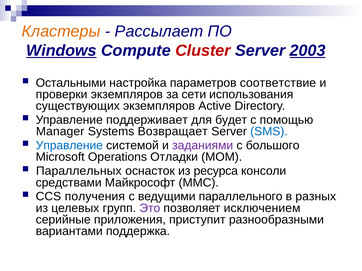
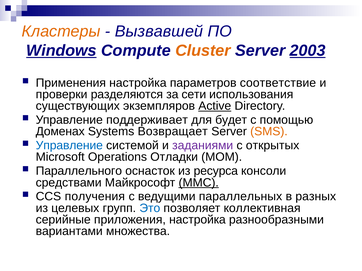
Рассылает: Рассылает -> Вызвавшей
Cluster colour: red -> orange
Остальными: Остальными -> Применения
проверки экземпляров: экземпляров -> разделяются
Active underline: none -> present
Manager: Manager -> Доменах
SMS colour: blue -> orange
большого: большого -> открытых
Параллельных: Параллельных -> Параллельного
MMC underline: none -> present
параллельного: параллельного -> параллельных
Это colour: purple -> blue
исключением: исключением -> коллективная
приложения приступит: приступит -> настройка
поддержка: поддержка -> множества
